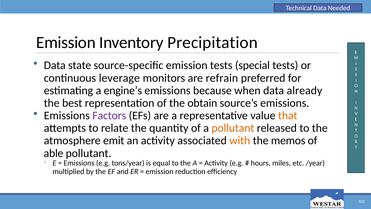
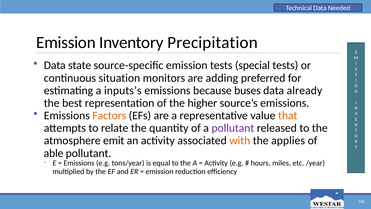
leverage: leverage -> situation
refrain: refrain -> adding
engine’s: engine’s -> inputs’s
when: when -> buses
obtain: obtain -> higher
Factors colour: purple -> orange
pollutant at (233, 128) colour: orange -> purple
memos: memos -> applies
